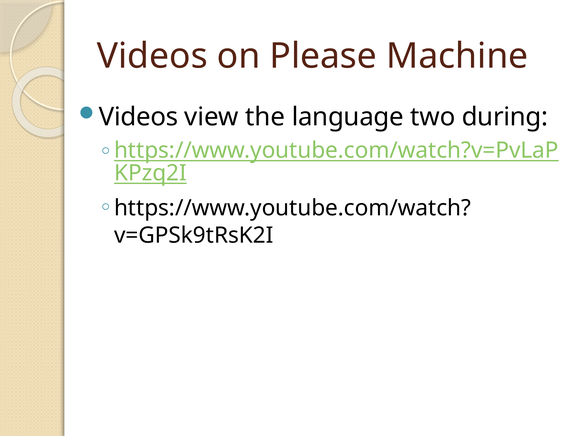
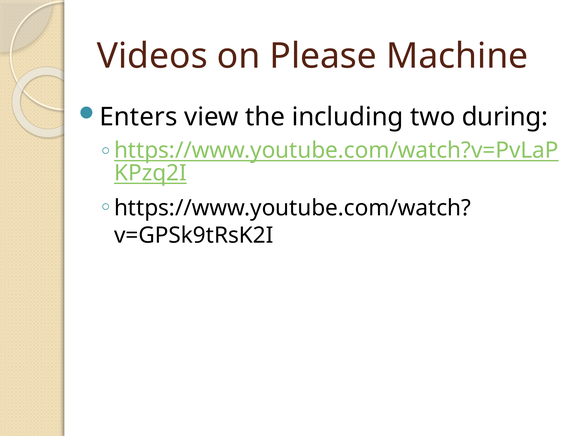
Videos at (139, 117): Videos -> Enters
language: language -> including
